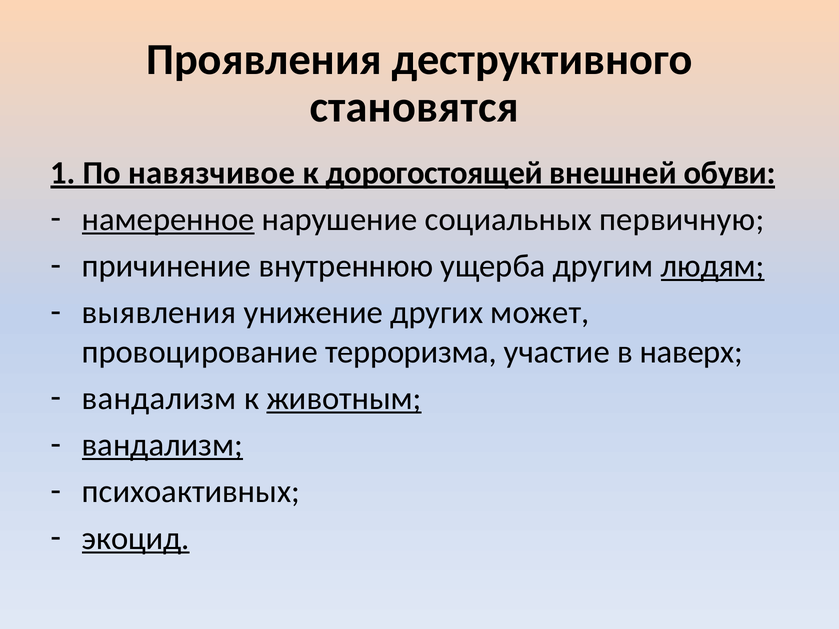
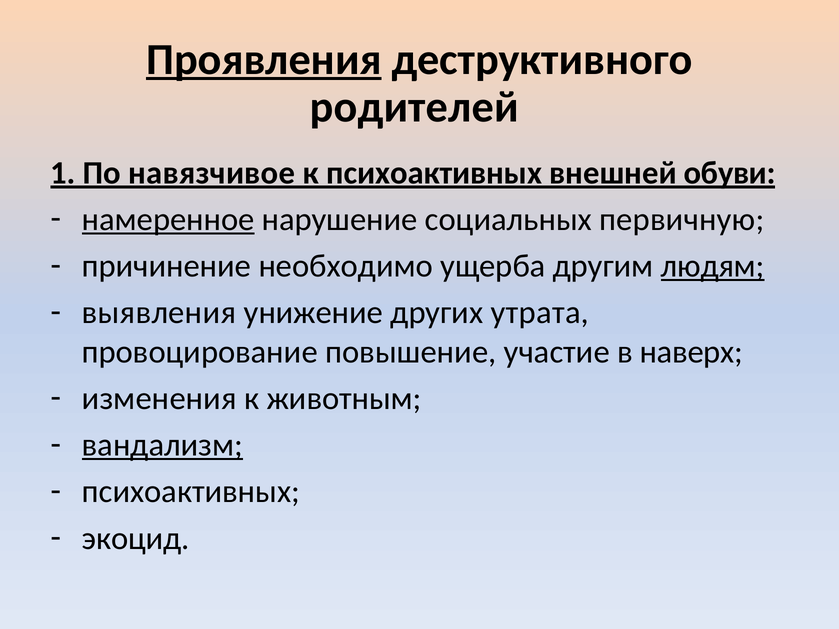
Проявления underline: none -> present
становятся: становятся -> родителей
к дорогостоящей: дорогостоящей -> психоактивных
внутреннюю: внутреннюю -> необходимо
может: может -> утрата
терроризма: терроризма -> повышение
вандализм at (159, 399): вандализм -> изменения
животным underline: present -> none
экоцид underline: present -> none
